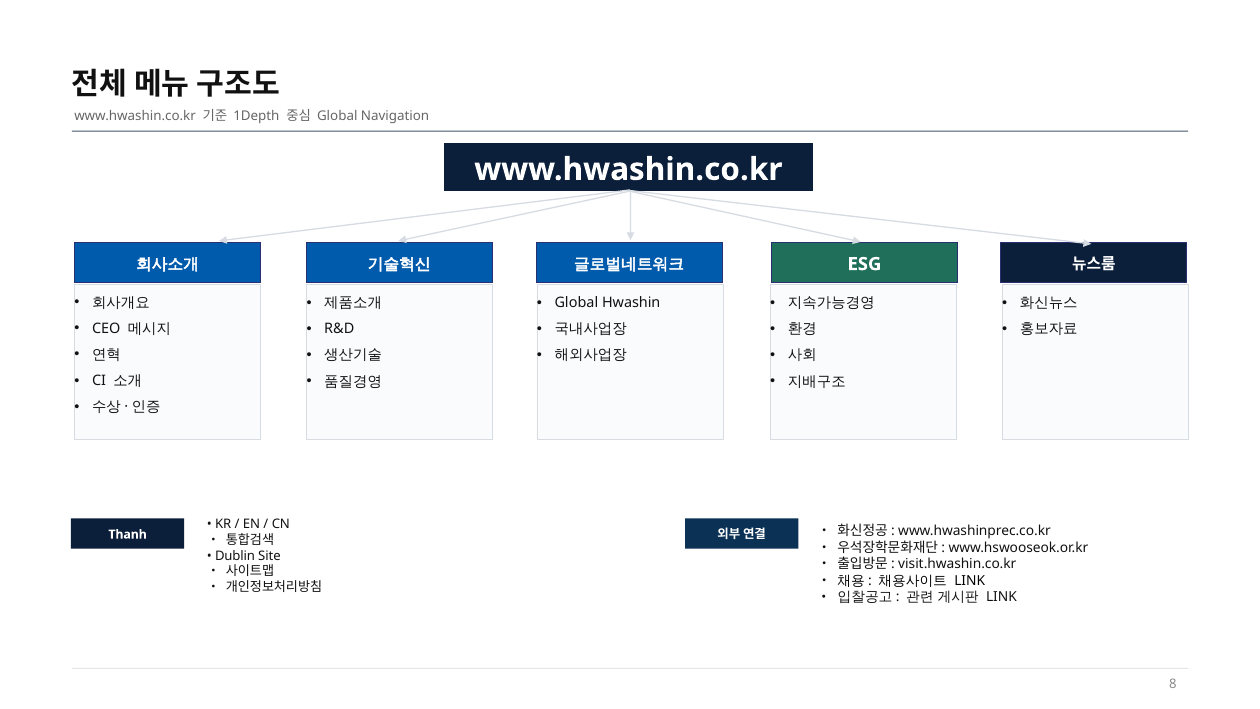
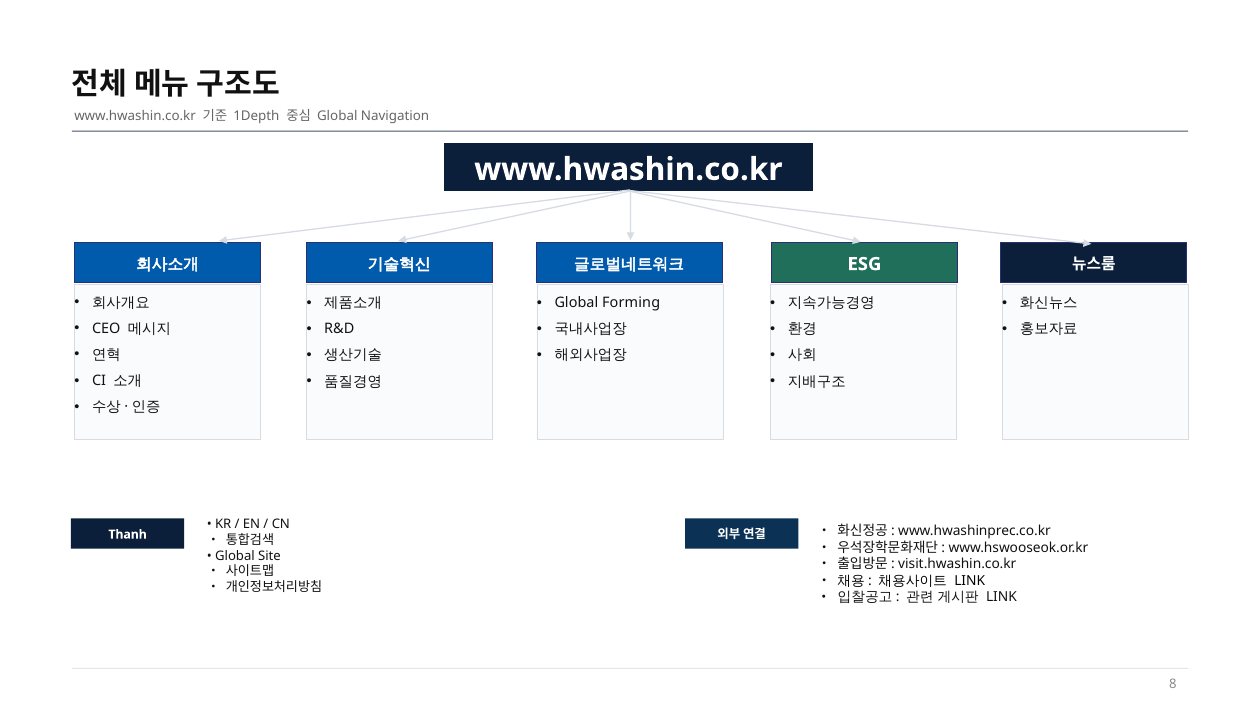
Hwashin: Hwashin -> Forming
Dublin at (235, 555): Dublin -> Global
